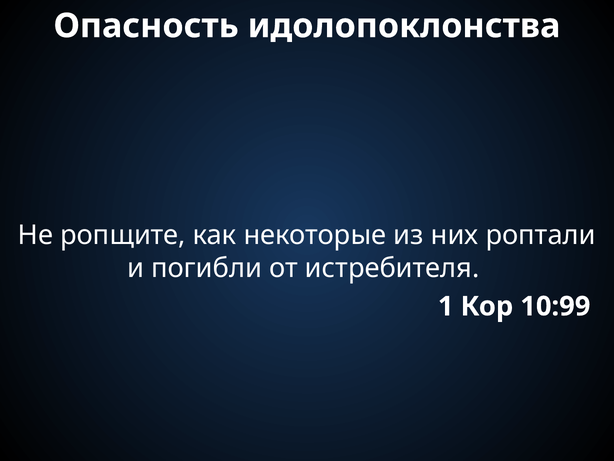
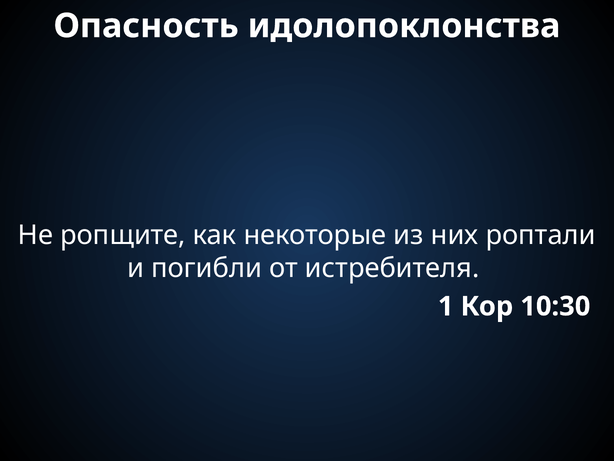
10:99: 10:99 -> 10:30
